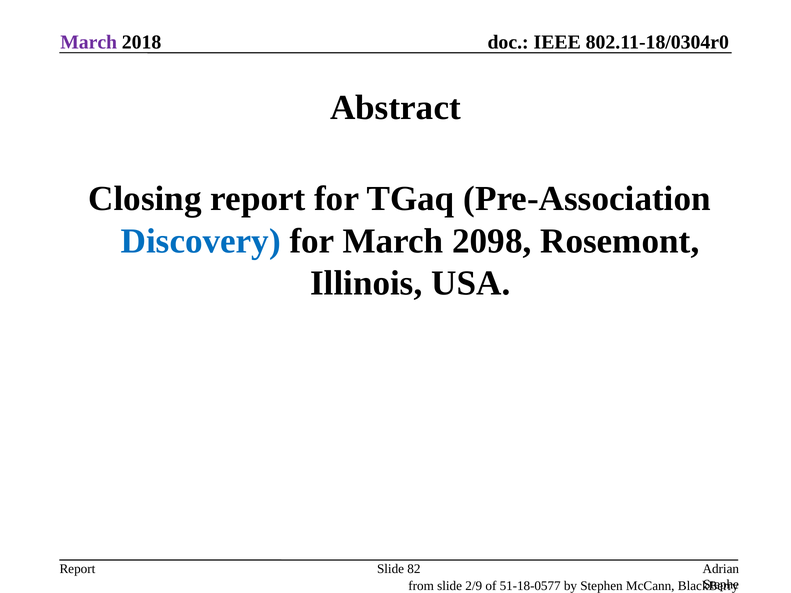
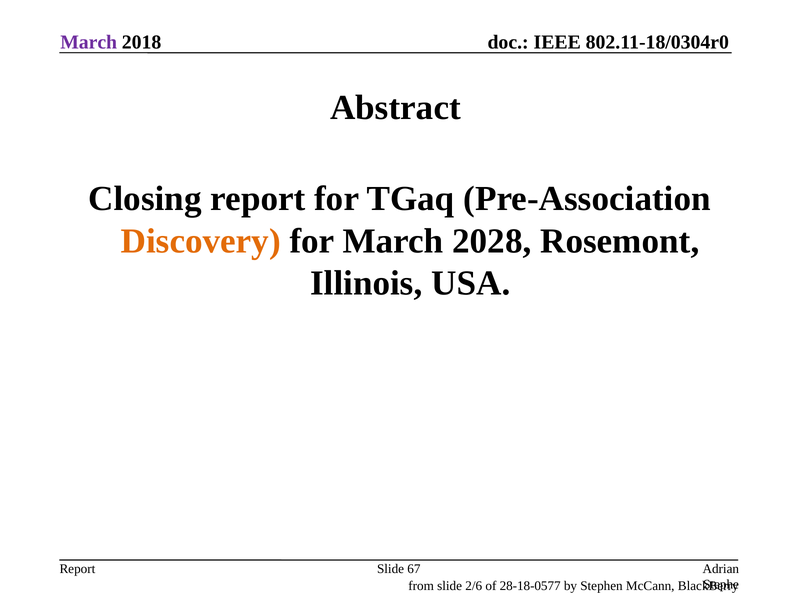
Discovery colour: blue -> orange
2098: 2098 -> 2028
82: 82 -> 67
2/9: 2/9 -> 2/6
51-18-0577: 51-18-0577 -> 28-18-0577
